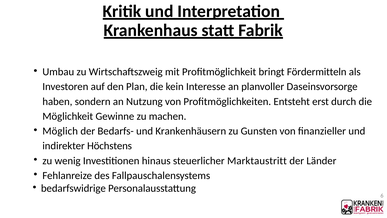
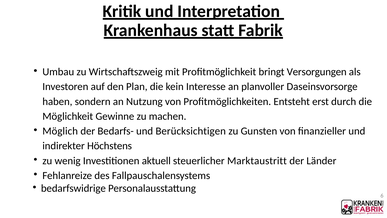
Fördermitteln: Fördermitteln -> Versorgungen
Krankenhäusern: Krankenhäusern -> Berücksichtigen
hinaus: hinaus -> aktuell
